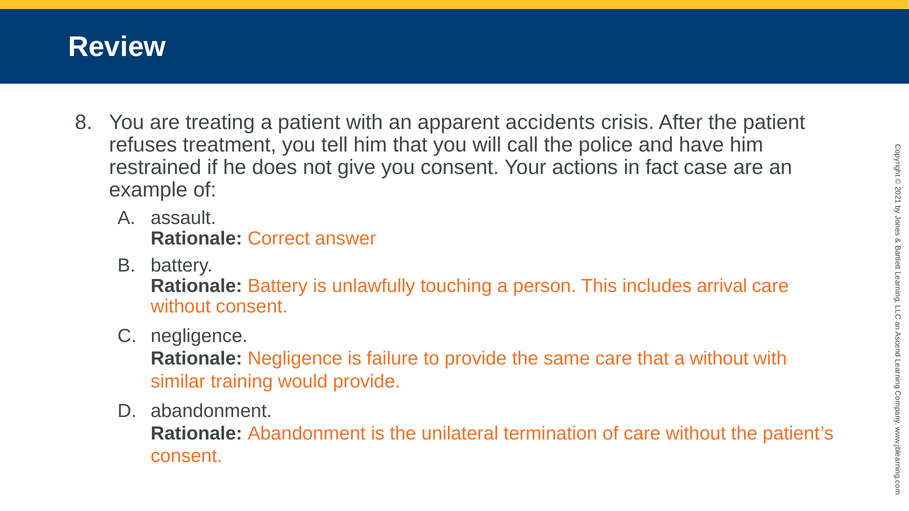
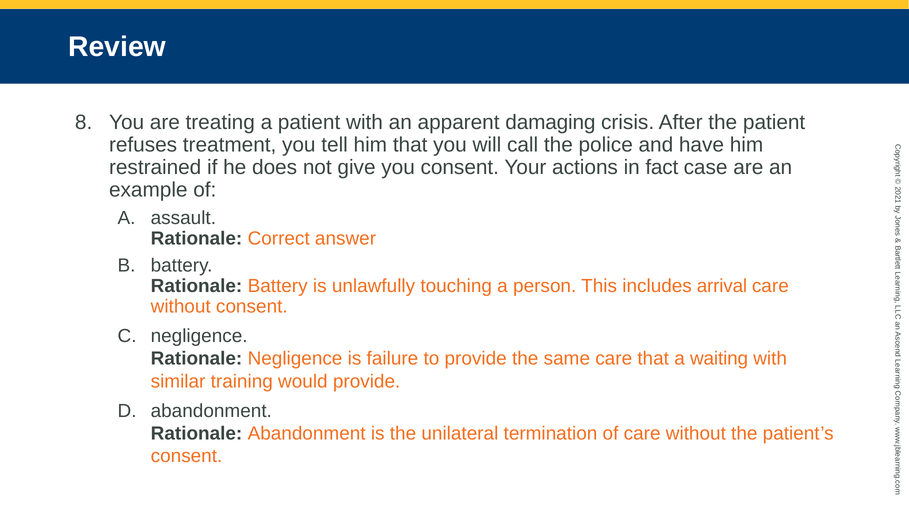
accidents: accidents -> damaging
a without: without -> waiting
